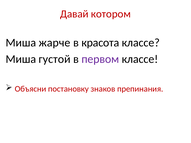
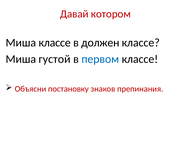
Миша жарче: жарче -> классе
красота: красота -> должен
первом colour: purple -> blue
